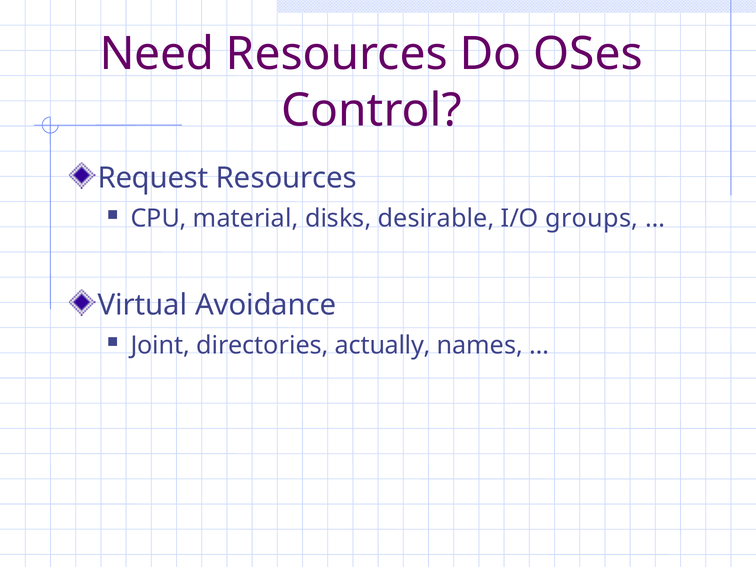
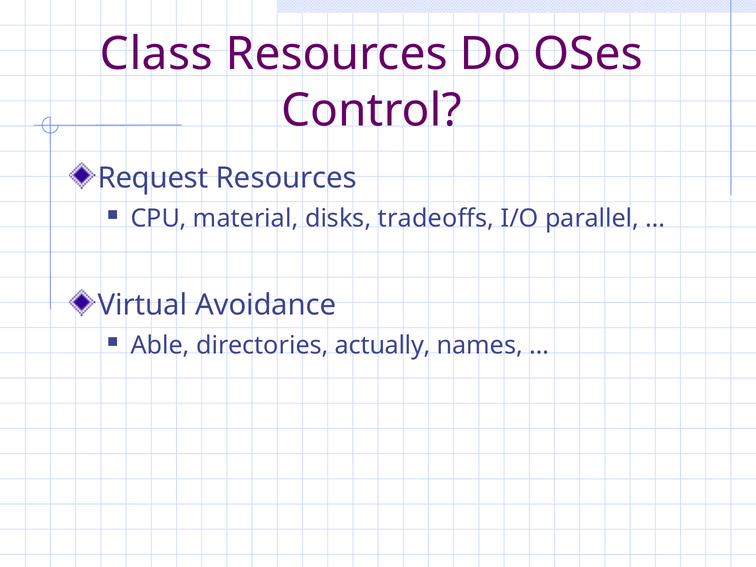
Need: Need -> Class
desirable: desirable -> tradeoffs
groups: groups -> parallel
Joint: Joint -> Able
